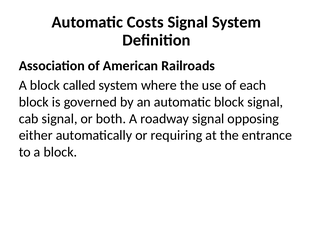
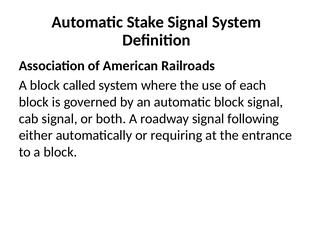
Costs: Costs -> Stake
opposing: opposing -> following
